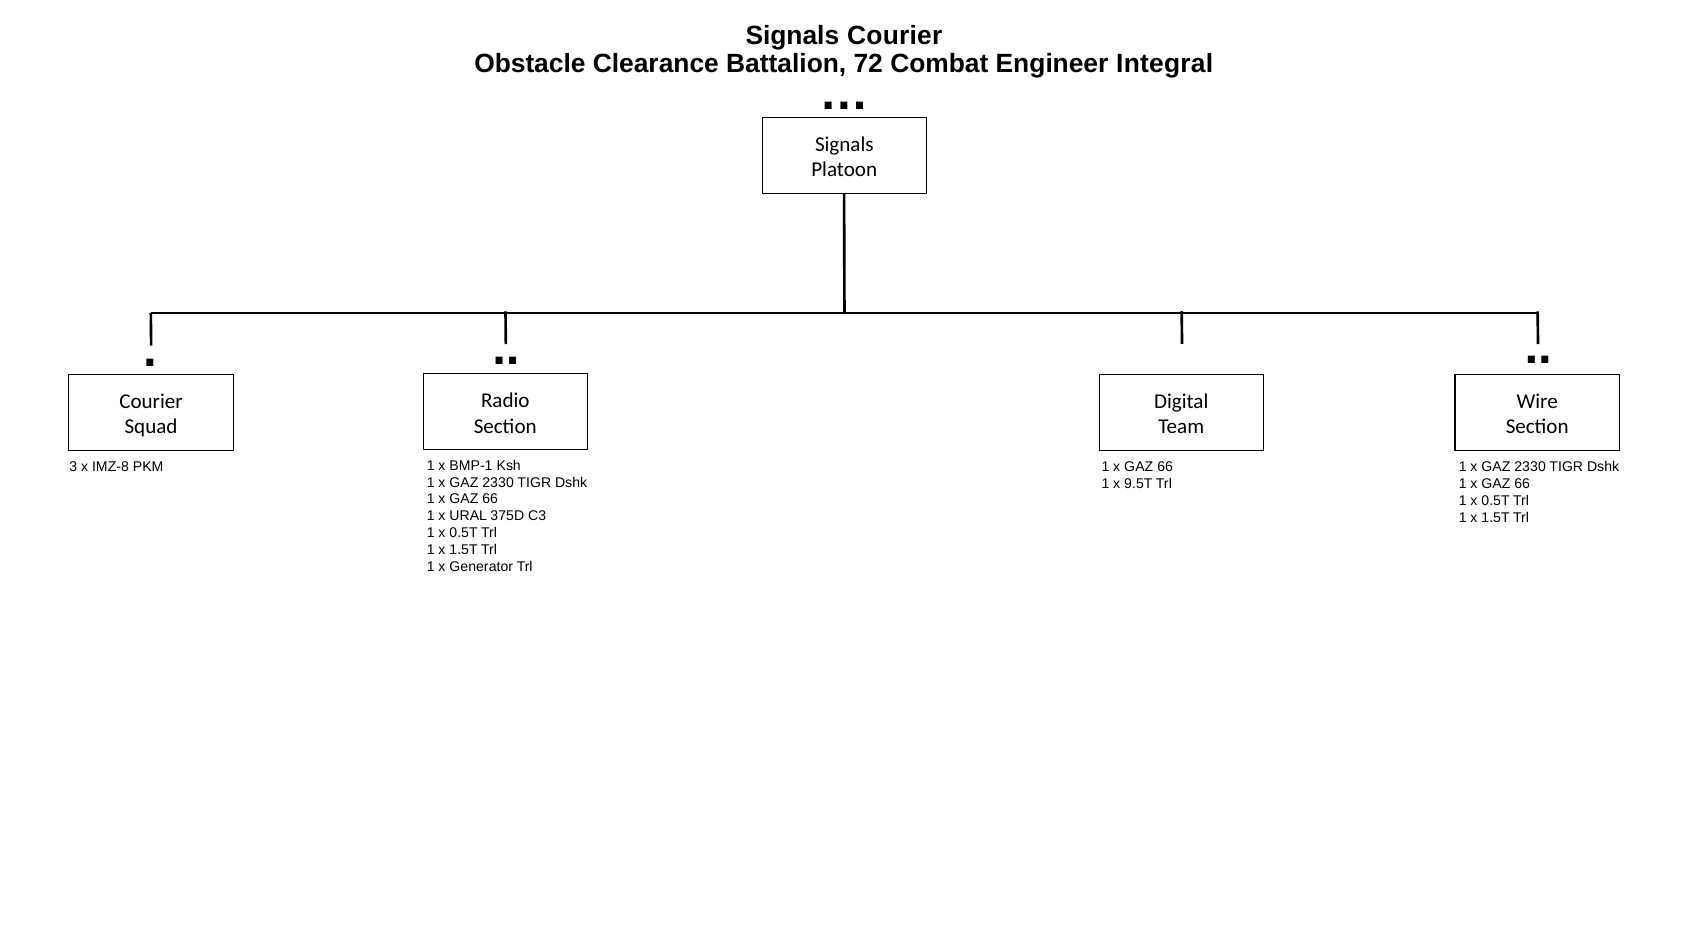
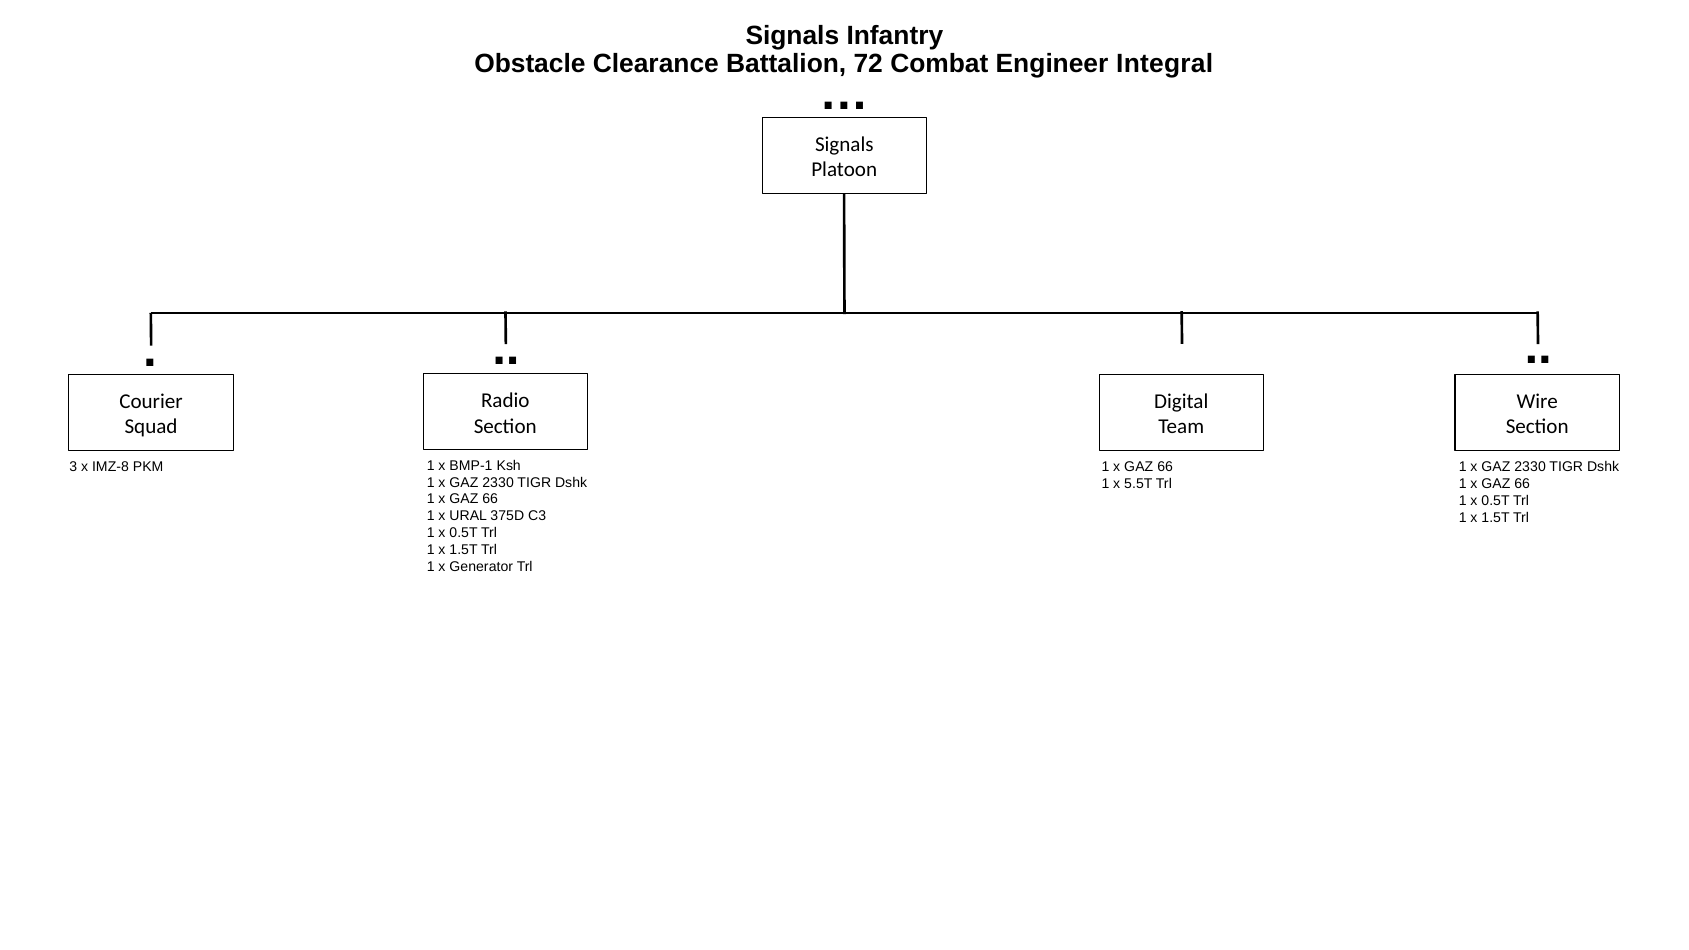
Signals Courier: Courier -> Infantry
9.5T: 9.5T -> 5.5T
